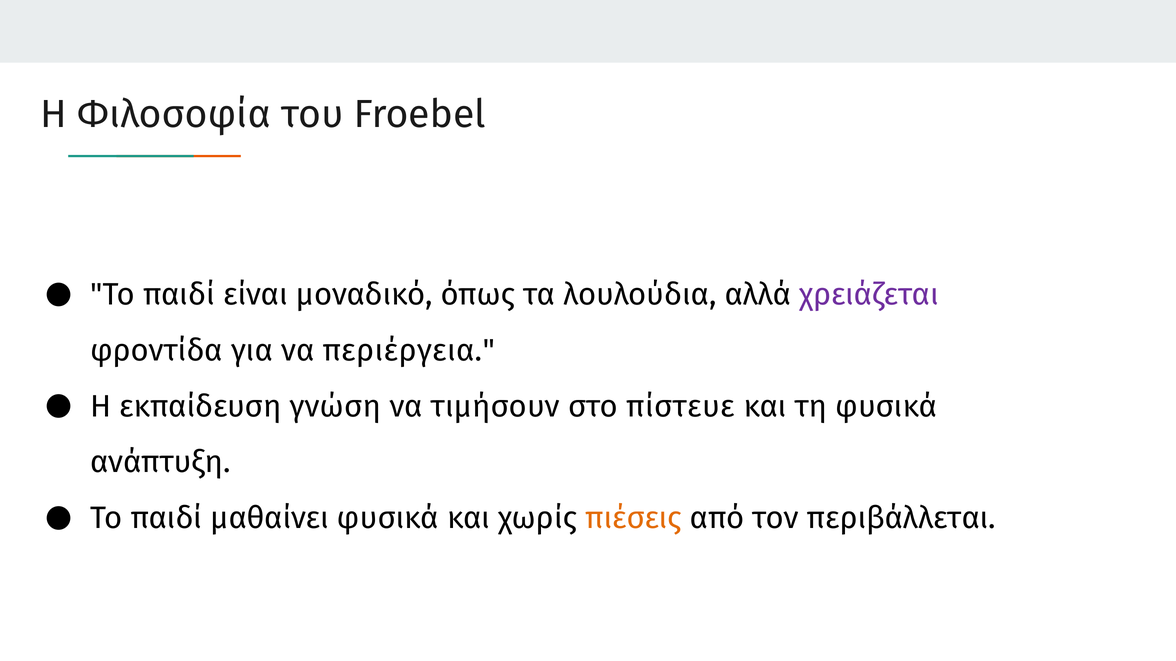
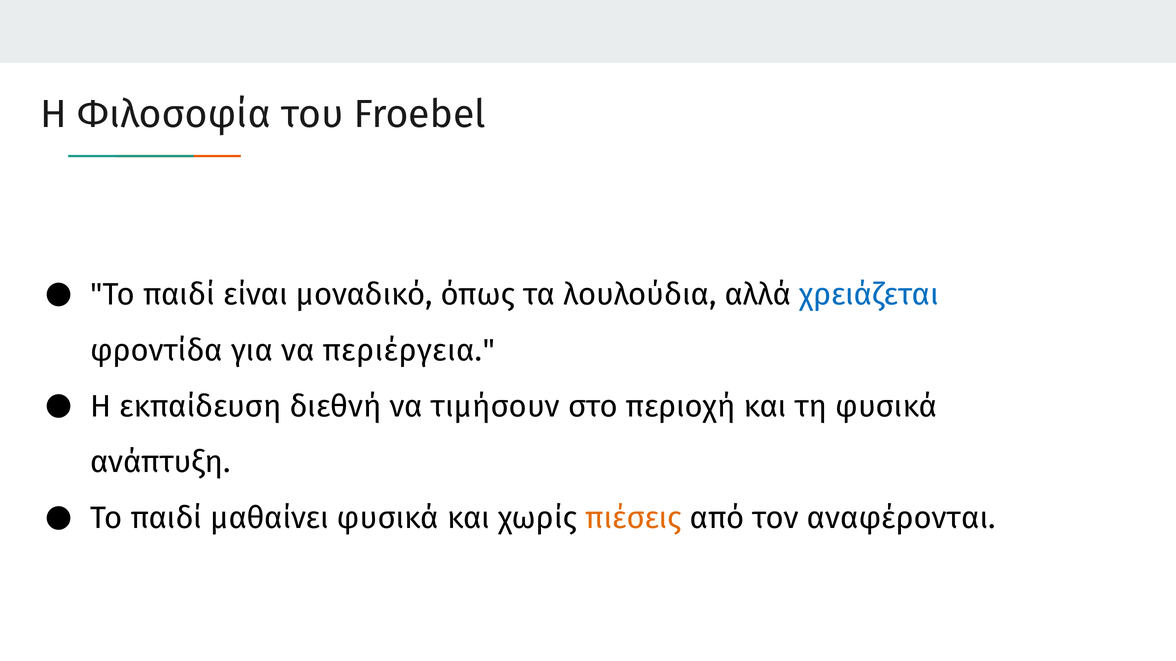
χρειάζεται colour: purple -> blue
γνώση: γνώση -> διεθνή
πίστευε: πίστευε -> περιοχή
περιβάλλεται: περιβάλλεται -> αναφέρονται
